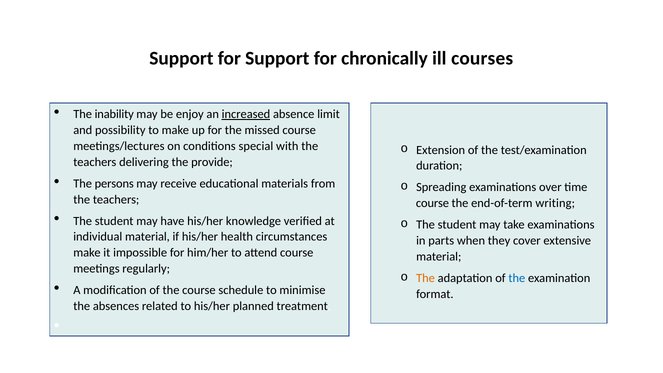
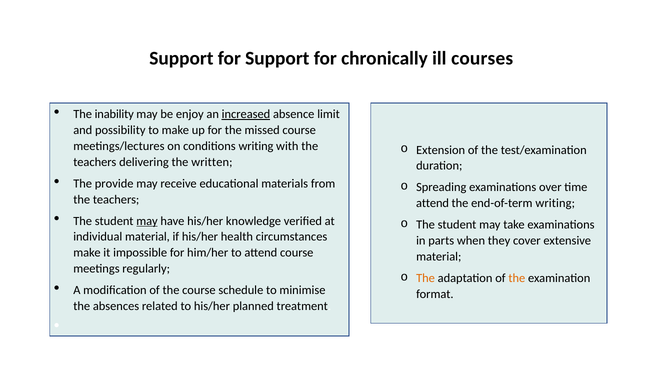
conditions special: special -> writing
provide: provide -> written
persons: persons -> provide
course at (433, 203): course -> attend
may at (147, 221) underline: none -> present
the at (517, 278) colour: blue -> orange
